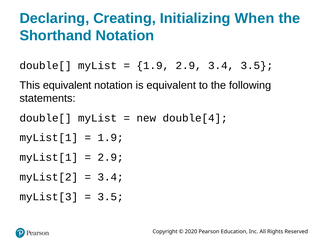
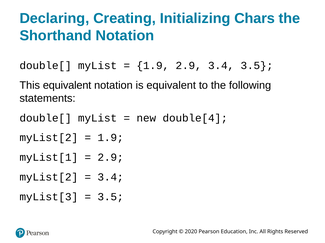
When: When -> Chars
myList[1 at (49, 138): myList[1 -> myList[2
